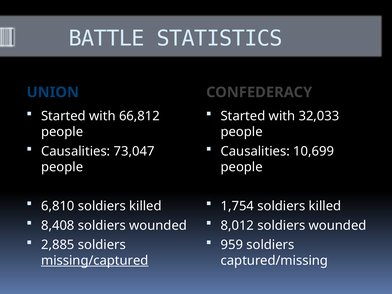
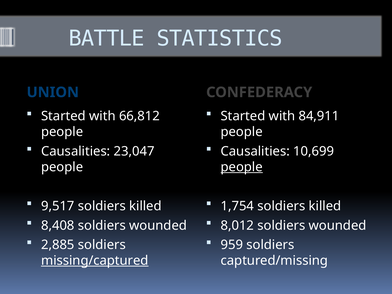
32,033: 32,033 -> 84,911
73,047: 73,047 -> 23,047
people at (242, 167) underline: none -> present
6,810: 6,810 -> 9,517
